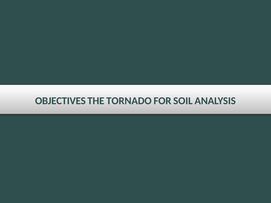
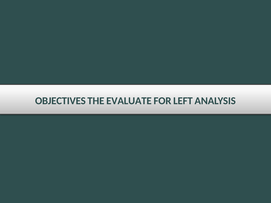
TORNADO: TORNADO -> EVALUATE
SOIL: SOIL -> LEFT
